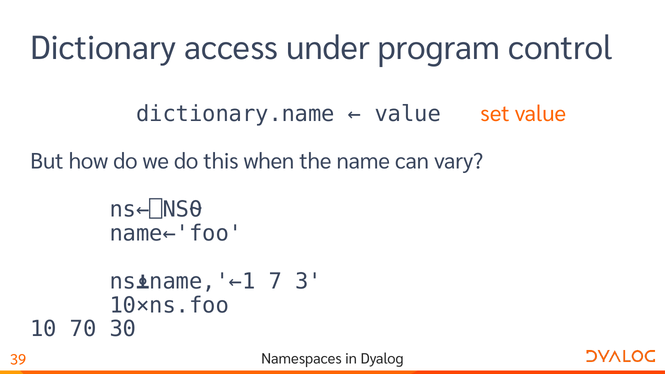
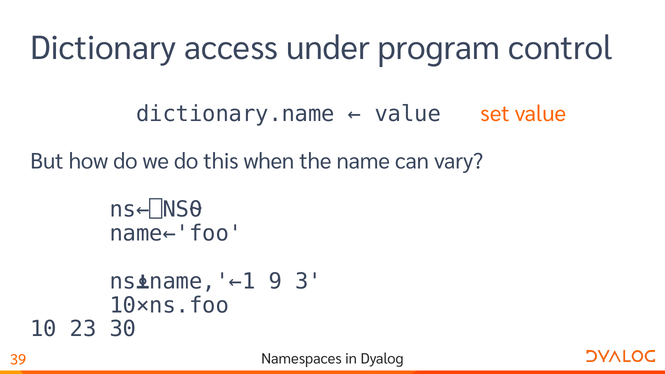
7: 7 -> 9
70: 70 -> 23
